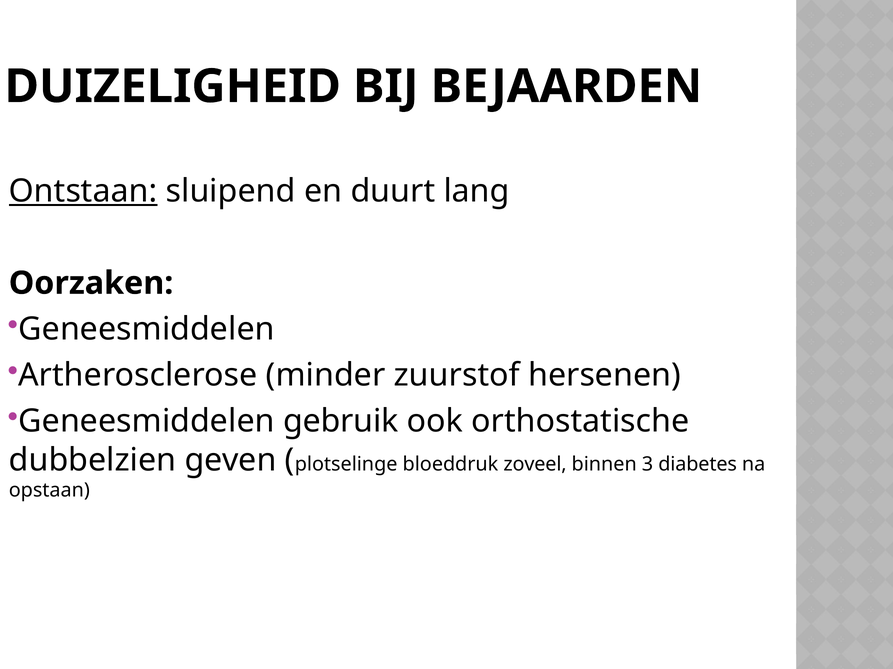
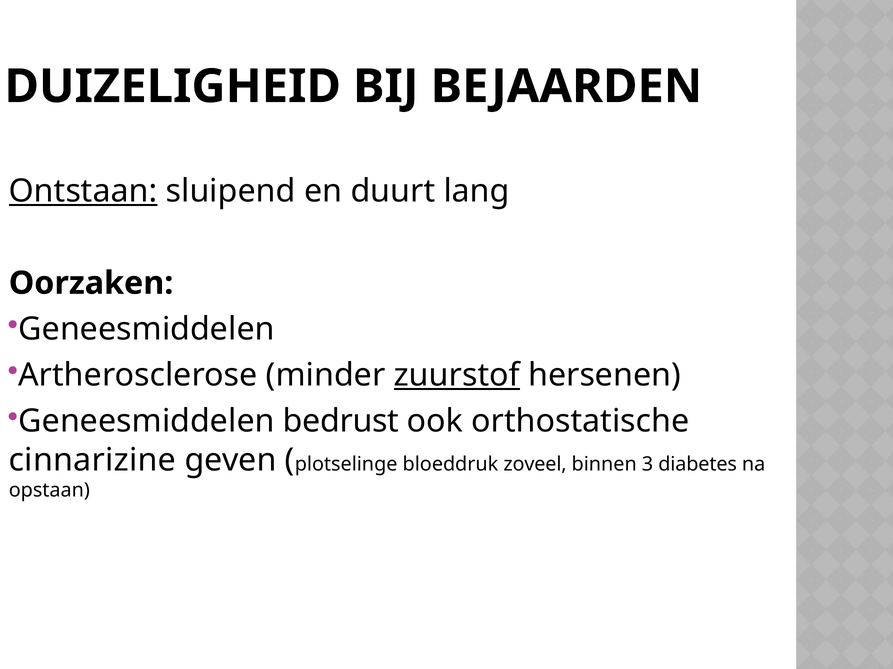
zuurstof underline: none -> present
gebruik: gebruik -> bedrust
dubbelzien: dubbelzien -> cinnarizine
